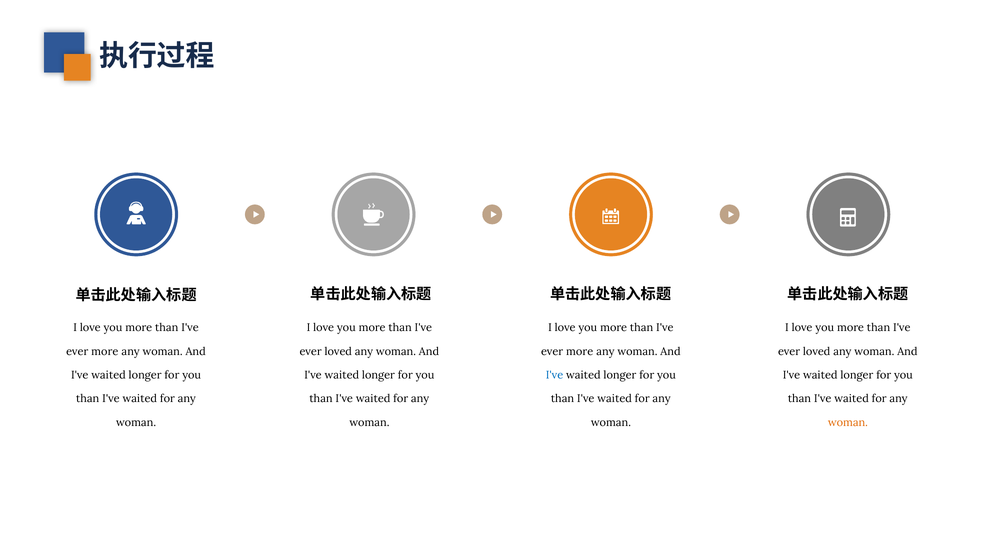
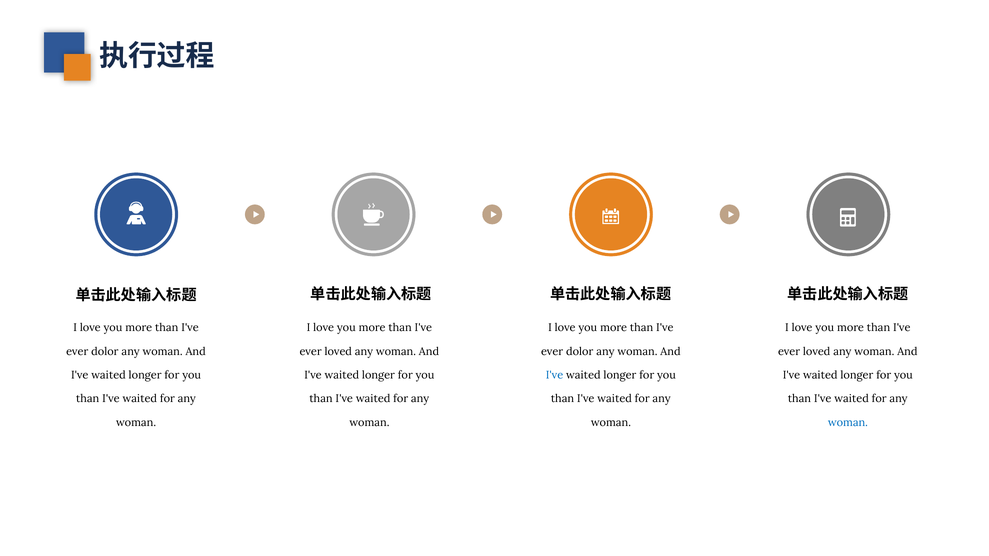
more at (105, 352): more -> dolor
more at (580, 352): more -> dolor
woman at (848, 423) colour: orange -> blue
